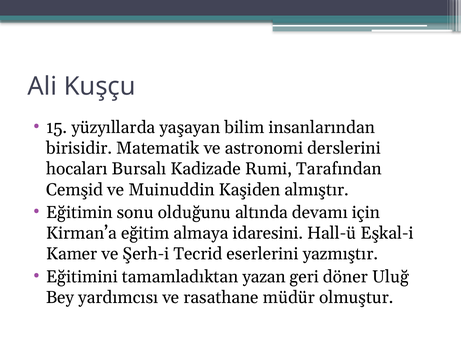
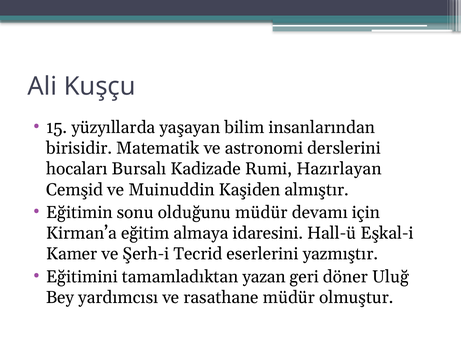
Tarafından: Tarafından -> Hazırlayan
olduğunu altında: altında -> müdür
